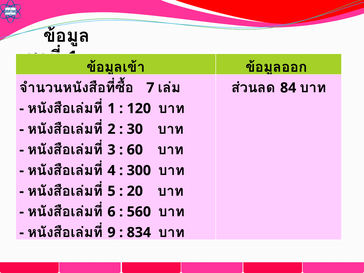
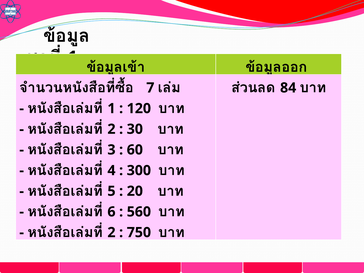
9 at (111, 232): 9 -> 2
834: 834 -> 750
